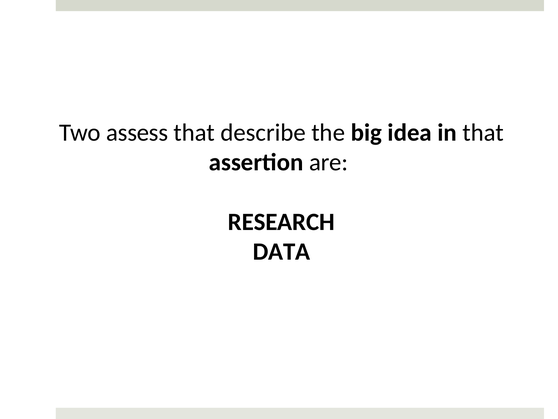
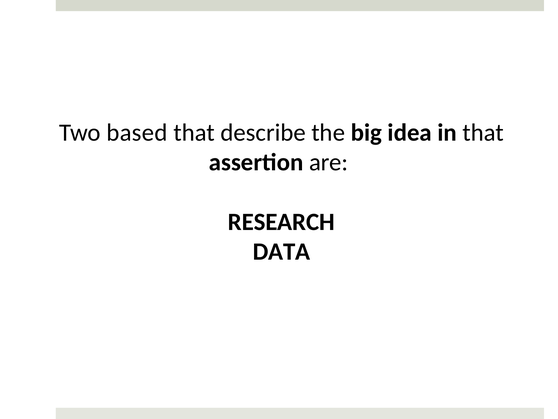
assess: assess -> based
